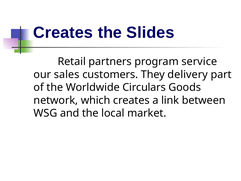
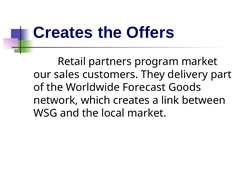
Slides: Slides -> Offers
program service: service -> market
Circulars: Circulars -> Forecast
